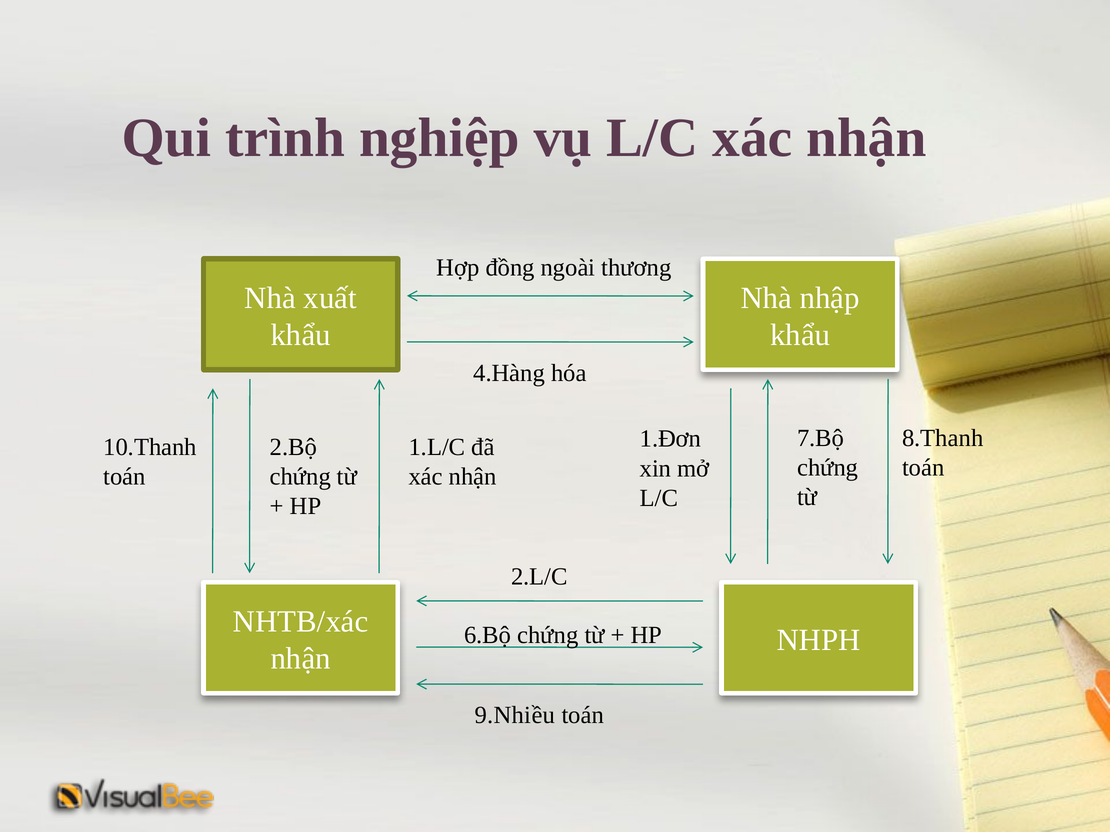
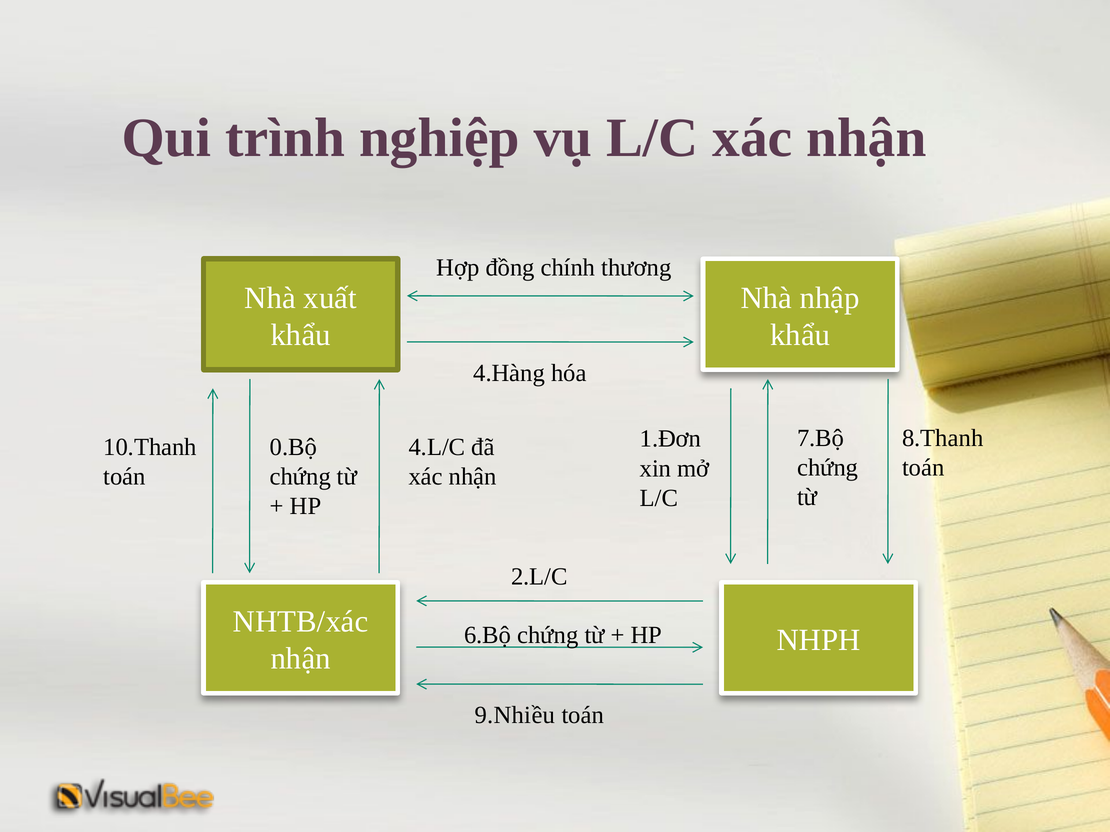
ngoài: ngoài -> chính
2.Bộ: 2.Bộ -> 0.Bộ
1.L/C: 1.L/C -> 4.L/C
